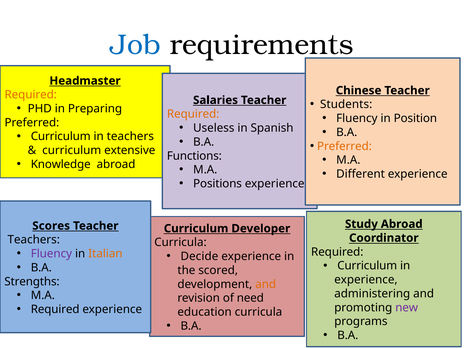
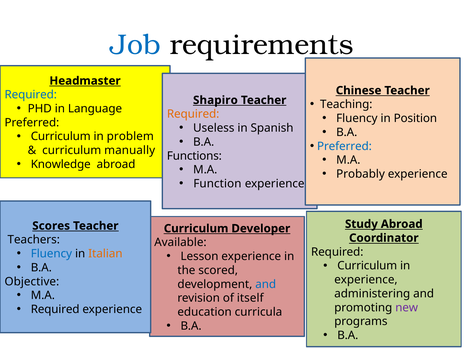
Required at (31, 95) colour: orange -> blue
Salaries: Salaries -> Shapiro
Students: Students -> Teaching
Preparing: Preparing -> Language
in teachers: teachers -> problem
Preferred at (344, 146) colour: orange -> blue
extensive: extensive -> manually
Different: Different -> Probably
Positions: Positions -> Function
Curricula at (180, 242): Curricula -> Available
Fluency at (51, 254) colour: purple -> blue
Decide: Decide -> Lesson
Strengths: Strengths -> Objective
and at (266, 284) colour: orange -> blue
need: need -> itself
